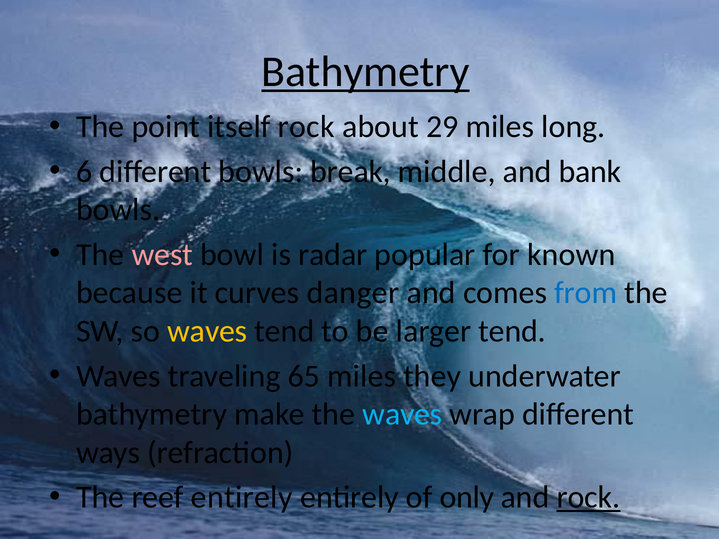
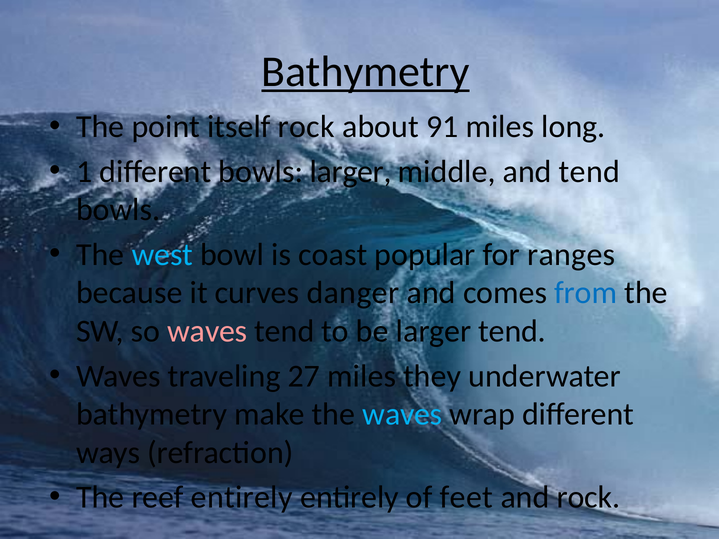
29: 29 -> 91
6: 6 -> 1
bowls break: break -> larger
and bank: bank -> tend
west colour: pink -> light blue
radar: radar -> coast
known: known -> ranges
waves at (207, 331) colour: yellow -> pink
65: 65 -> 27
only: only -> feet
rock at (589, 498) underline: present -> none
